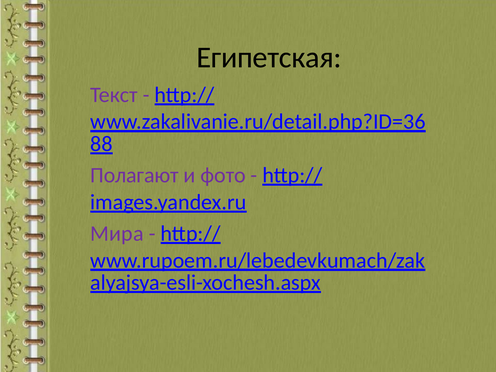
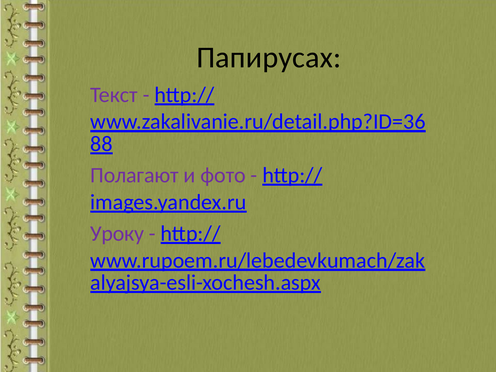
Египетская: Египетская -> Папирусах
Мира: Мира -> Уроку
